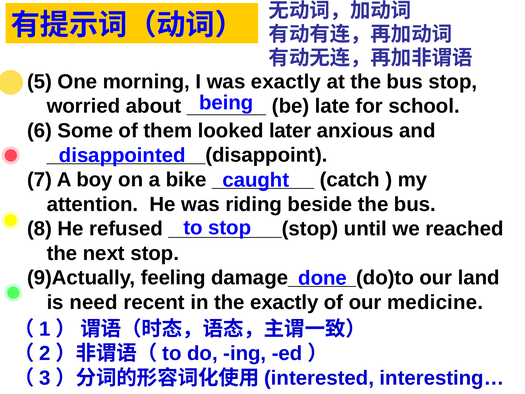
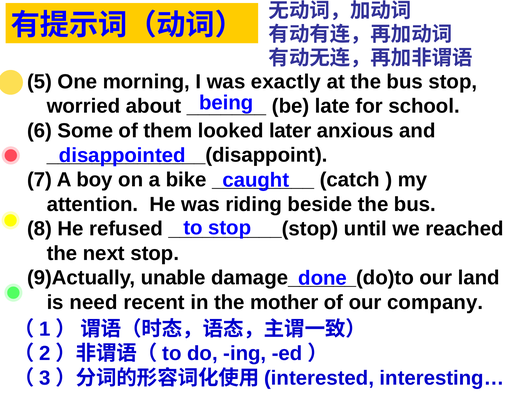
feeling: feeling -> unable
the exactly: exactly -> mother
medicine: medicine -> company
